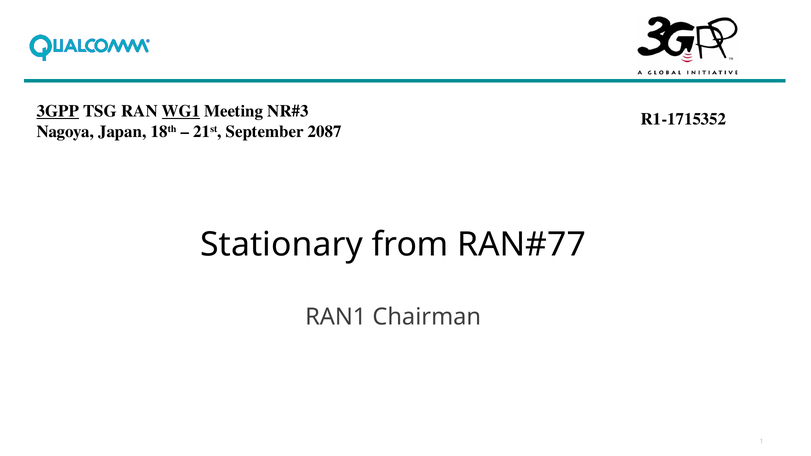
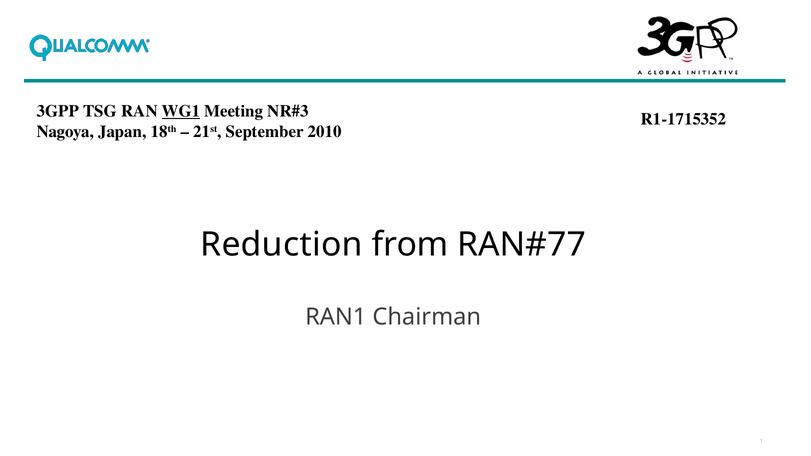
3GPP underline: present -> none
2087: 2087 -> 2010
Stationary: Stationary -> Reduction
